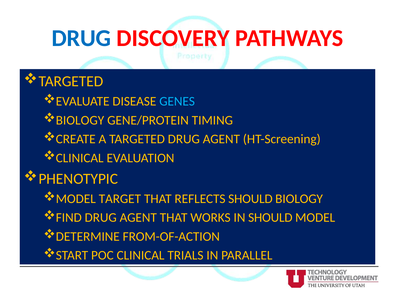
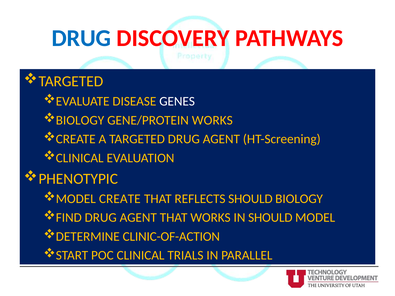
GENES colour: light blue -> white
GENE/PROTEIN TIMING: TIMING -> WORKS
MODEL TARGET: TARGET -> CREATE
FROM-OF-ACTION: FROM-OF-ACTION -> CLINIC-OF-ACTION
